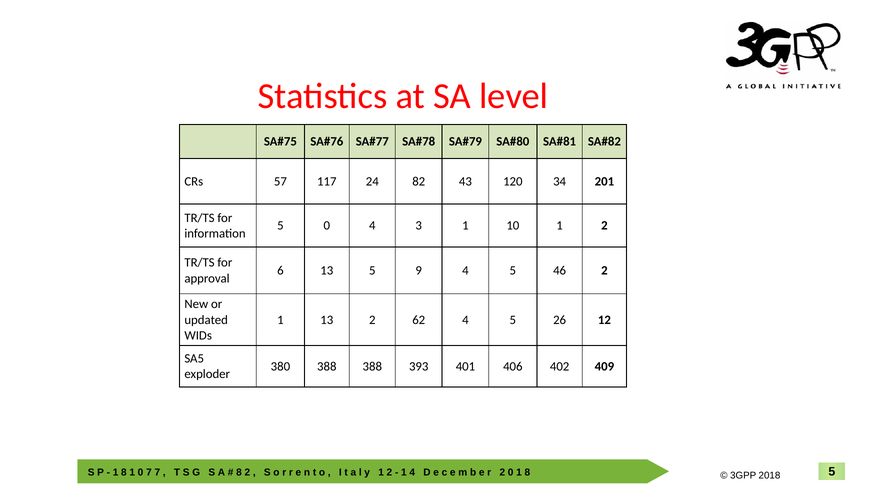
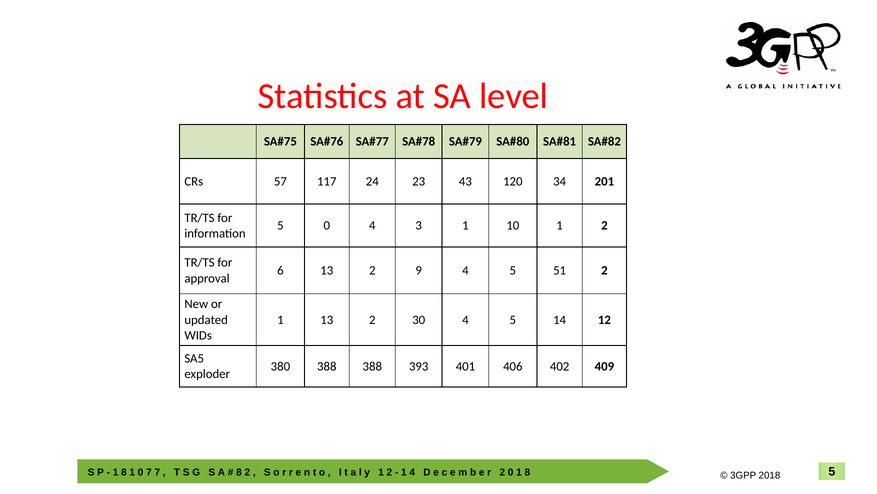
82: 82 -> 23
6 13 5: 5 -> 2
46: 46 -> 51
62: 62 -> 30
26: 26 -> 14
